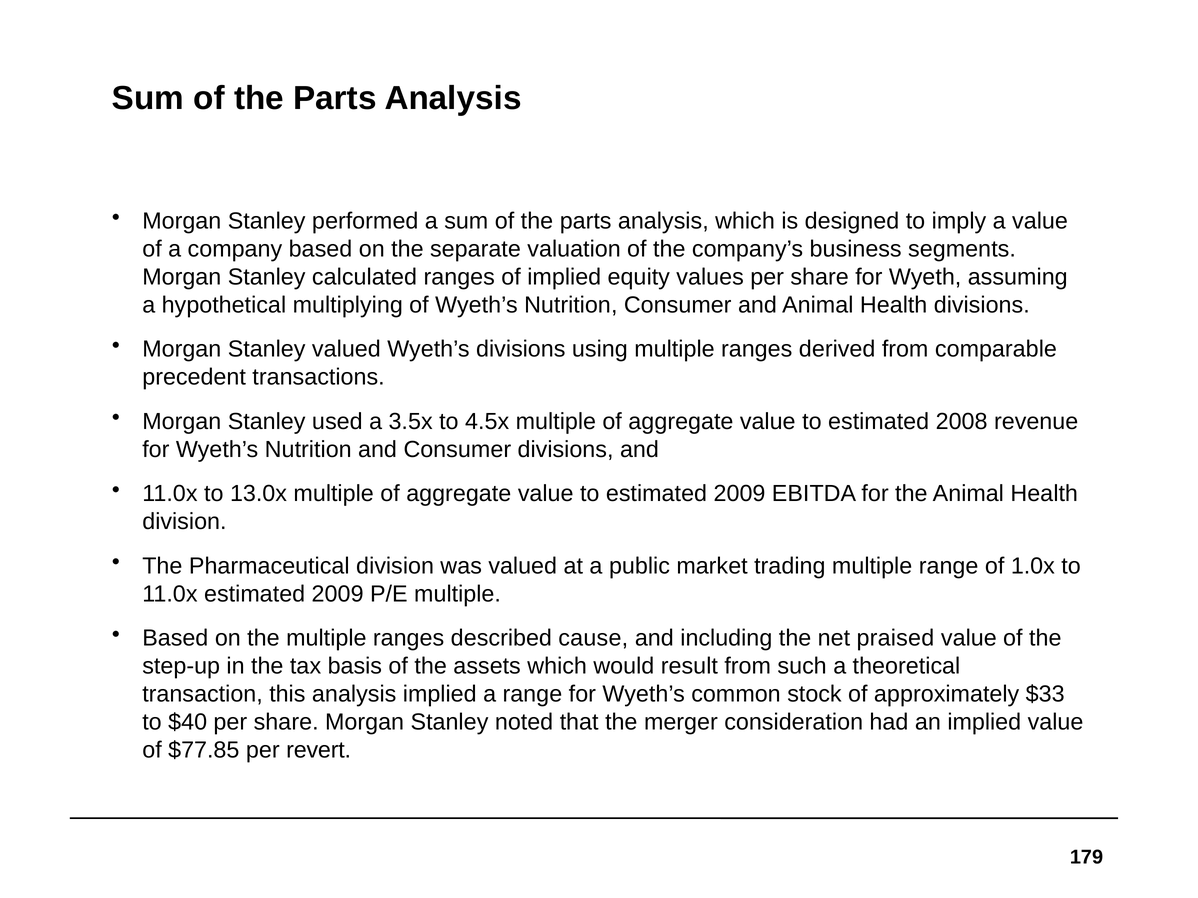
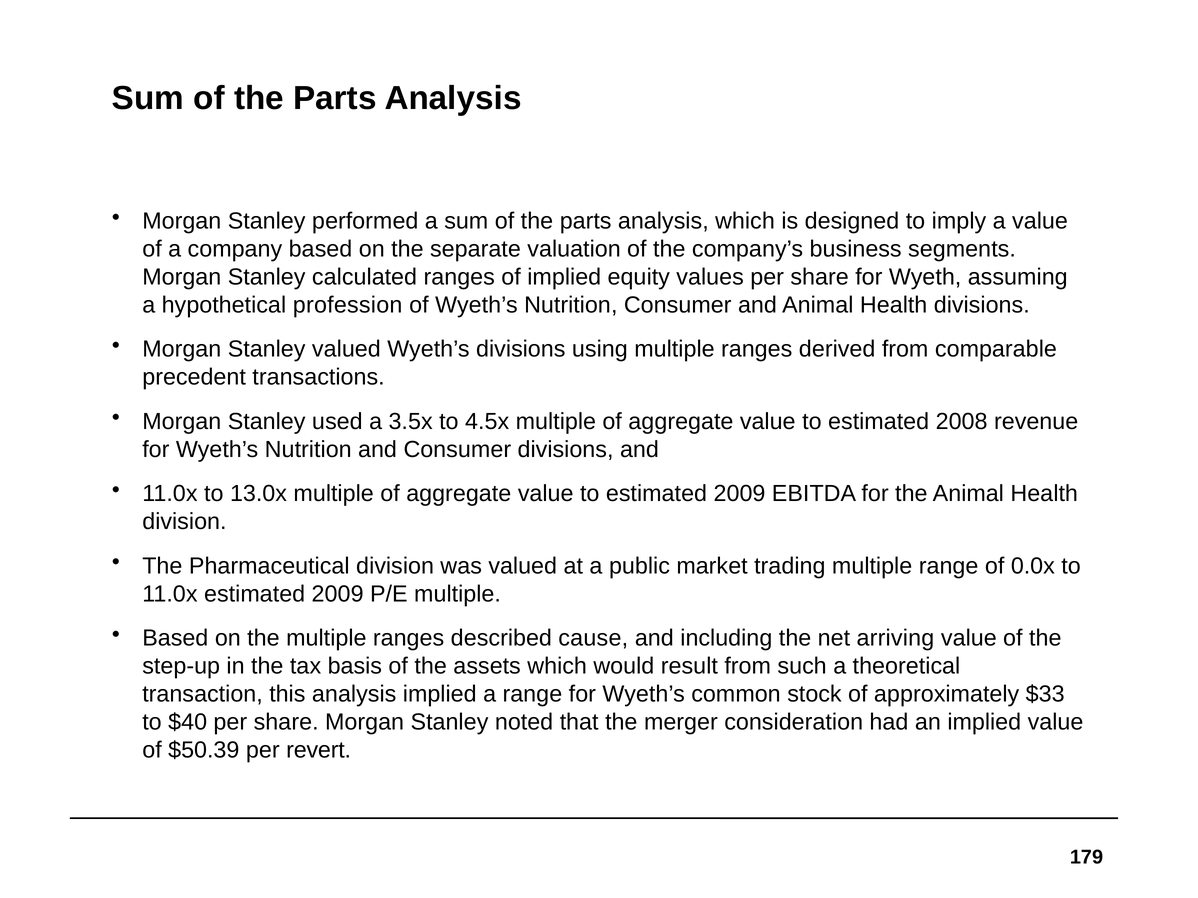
multiplying: multiplying -> profession
1.0x: 1.0x -> 0.0x
praised: praised -> arriving
$77.85: $77.85 -> $50.39
